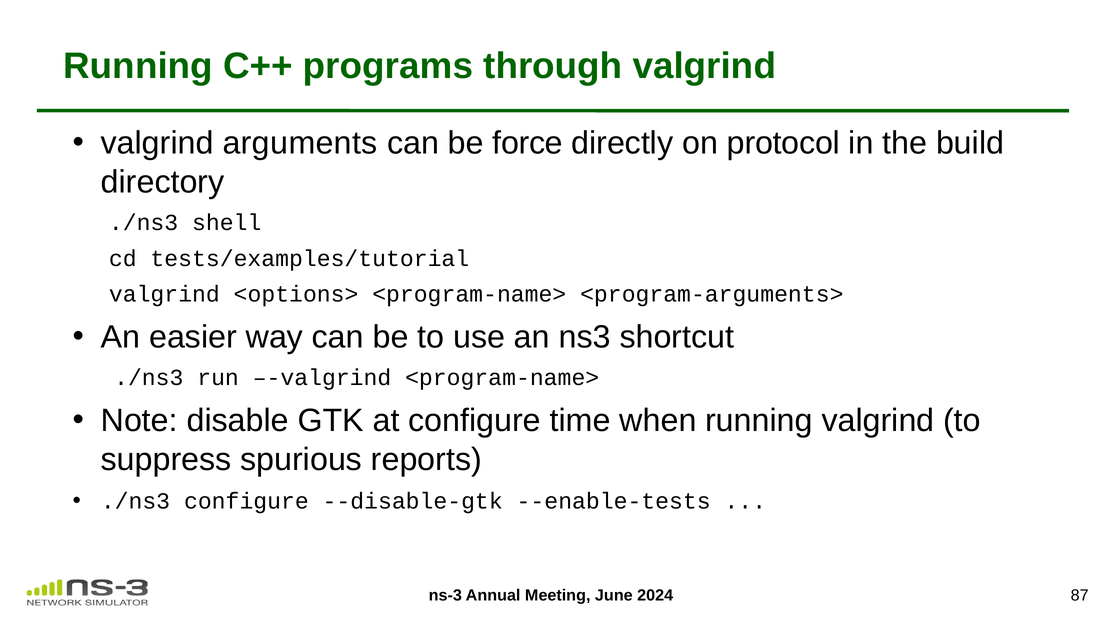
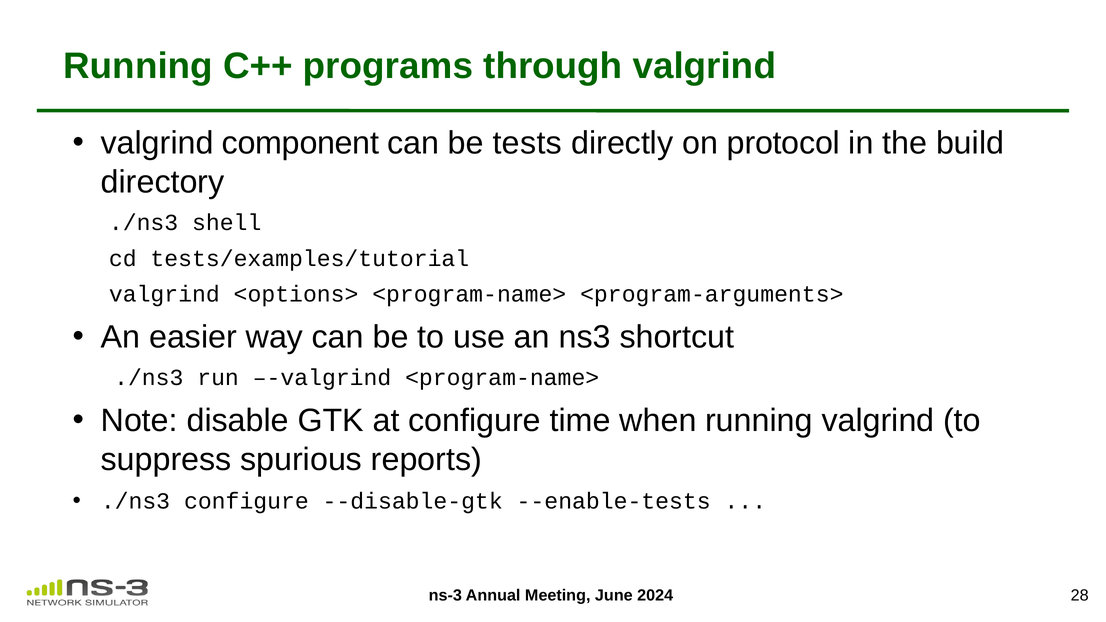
arguments: arguments -> component
force: force -> tests
87: 87 -> 28
